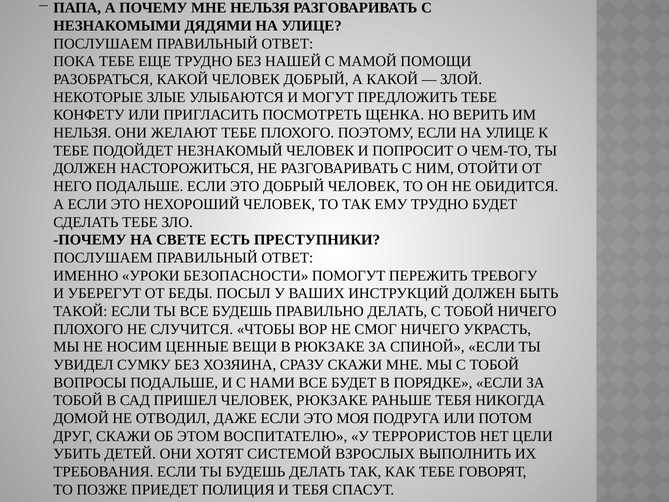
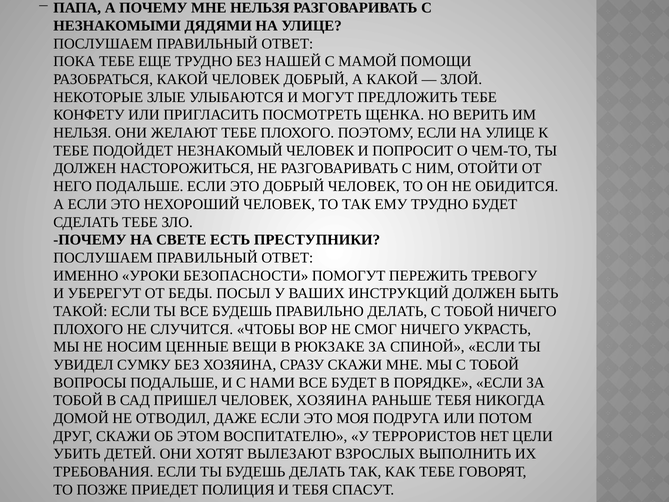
ЧЕЛОВЕК РЮКЗАКЕ: РЮКЗАКЕ -> ХОЗЯИНА
СИСТЕМОЙ: СИСТЕМОЙ -> ВЫЛЕЗАЮТ
